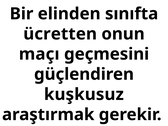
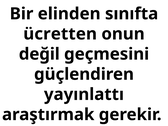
maçı: maçı -> değil
kuşkusuz: kuşkusuz -> yayınlattı
